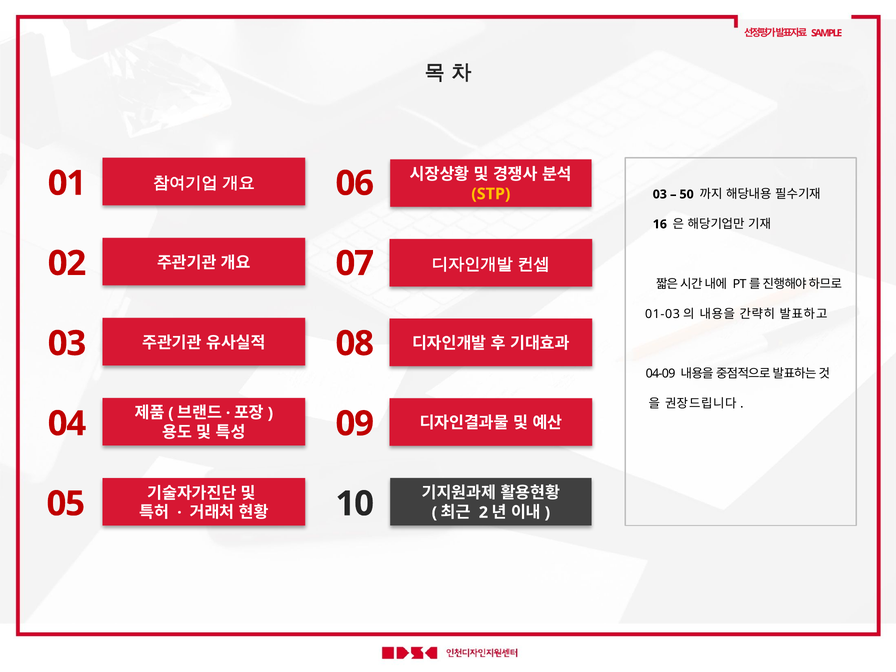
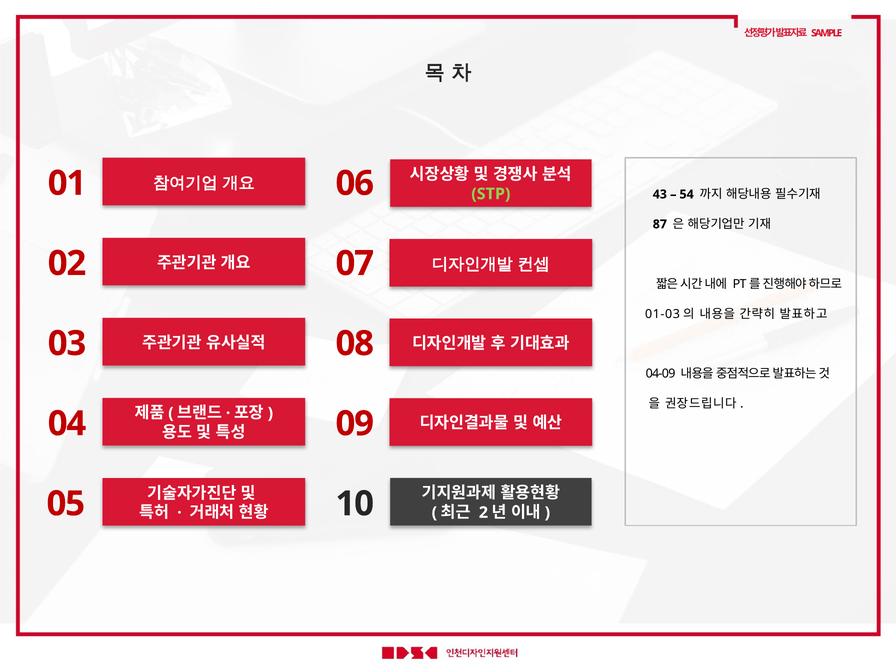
03 at (660, 194): 03 -> 43
50: 50 -> 54
STP colour: yellow -> light green
16: 16 -> 87
